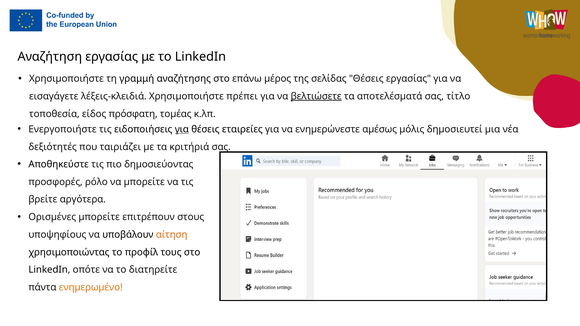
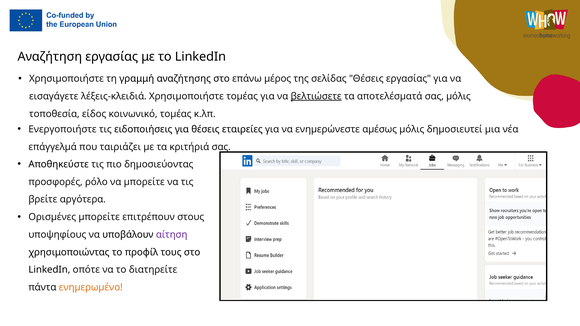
Χρησιμοποιήστε πρέπει: πρέπει -> τομέας
σας τίτλο: τίτλο -> μόλις
πρόσφατη: πρόσφατη -> κοινωνικό
για at (182, 129) underline: present -> none
δεξιότητές: δεξιότητές -> επάγγελμά
αίτηση colour: orange -> purple
